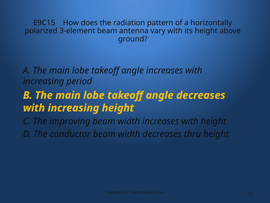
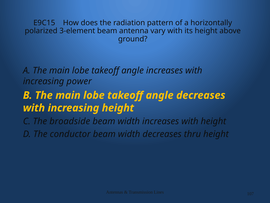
period: period -> power
improving: improving -> broadside
